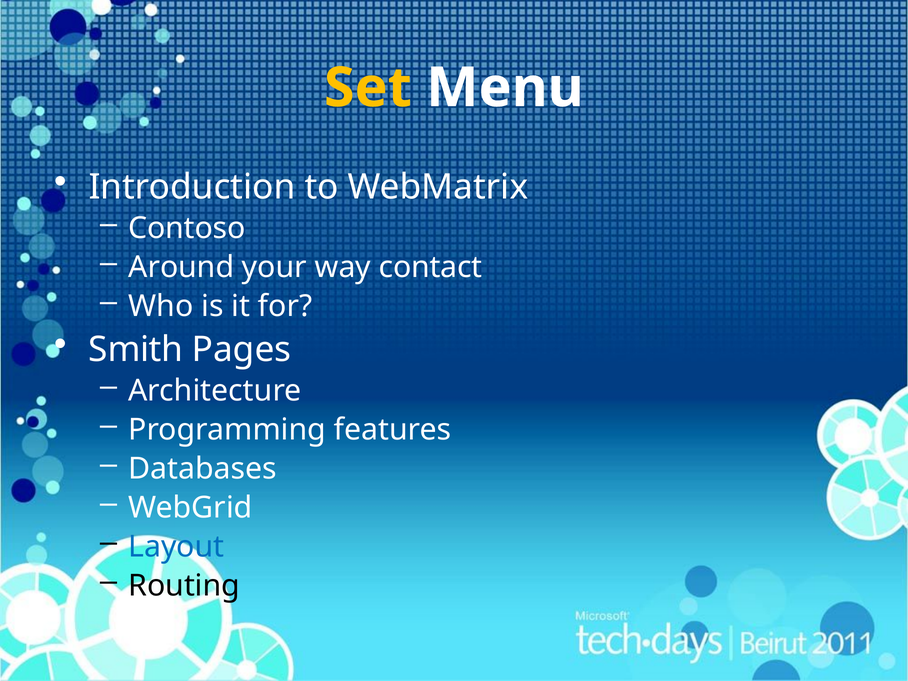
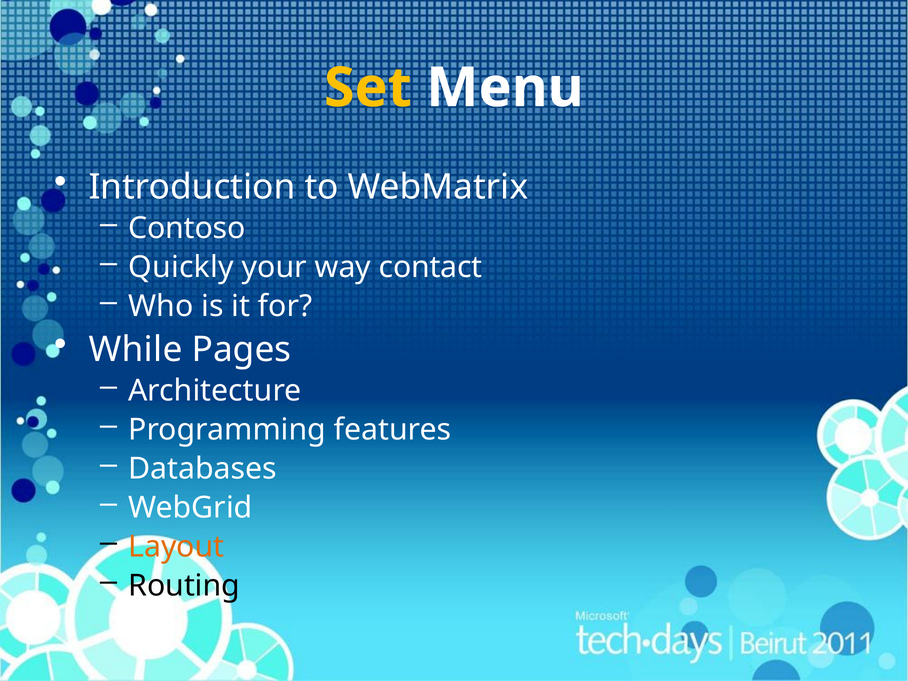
Around: Around -> Quickly
Smith: Smith -> While
Layout colour: blue -> orange
